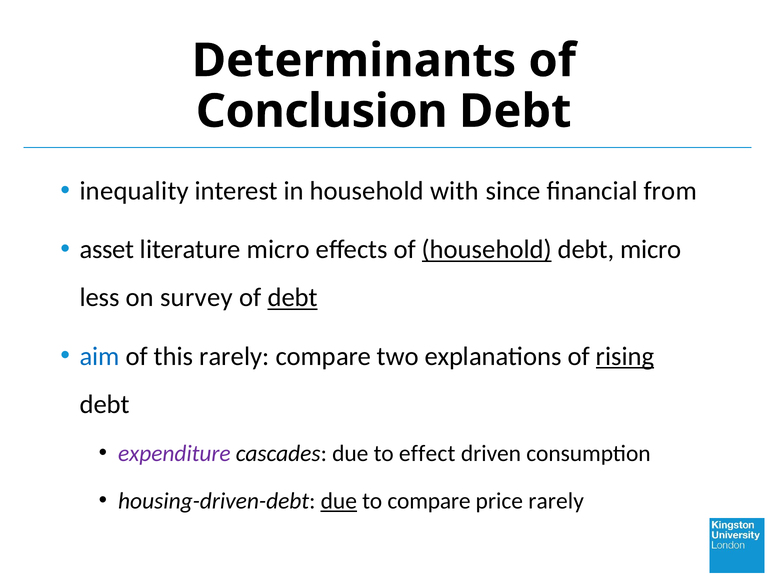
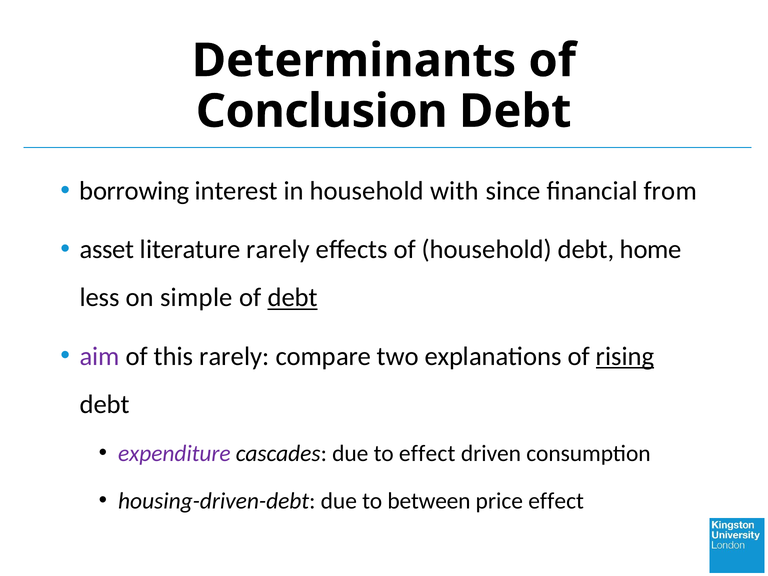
inequality: inequality -> borrowing
literature micro: micro -> rarely
household at (487, 250) underline: present -> none
debt micro: micro -> home
survey: survey -> simple
aim colour: blue -> purple
due at (339, 501) underline: present -> none
to compare: compare -> between
price rarely: rarely -> effect
